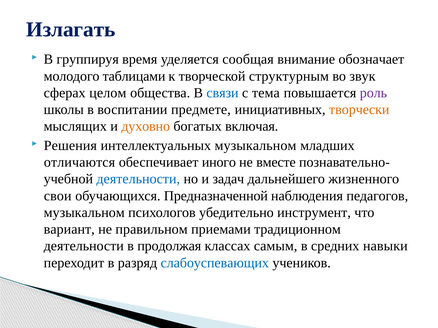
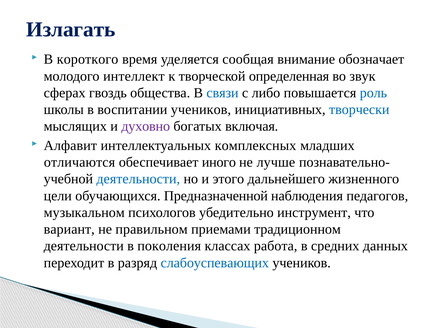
группируя: группируя -> короткого
таблицами: таблицами -> интеллект
структурным: структурным -> определенная
целом: целом -> гвоздь
тема: тема -> либо
роль colour: purple -> blue
воспитании предмете: предмете -> учеников
творчески colour: orange -> blue
духовно colour: orange -> purple
Решения: Решения -> Алфавит
интеллектуальных музыкальном: музыкальном -> комплексных
вместе: вместе -> лучше
задач: задач -> этого
свои: свои -> цели
продолжая: продолжая -> поколения
самым: самым -> работа
навыки: навыки -> данных
